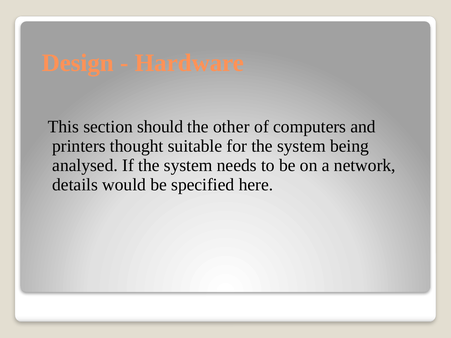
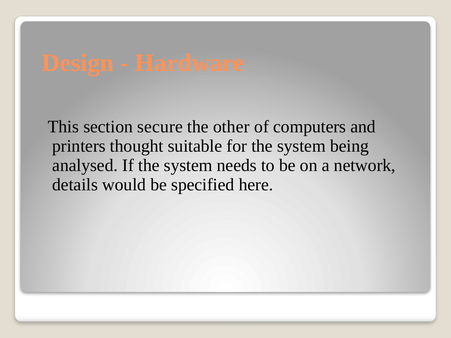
should: should -> secure
